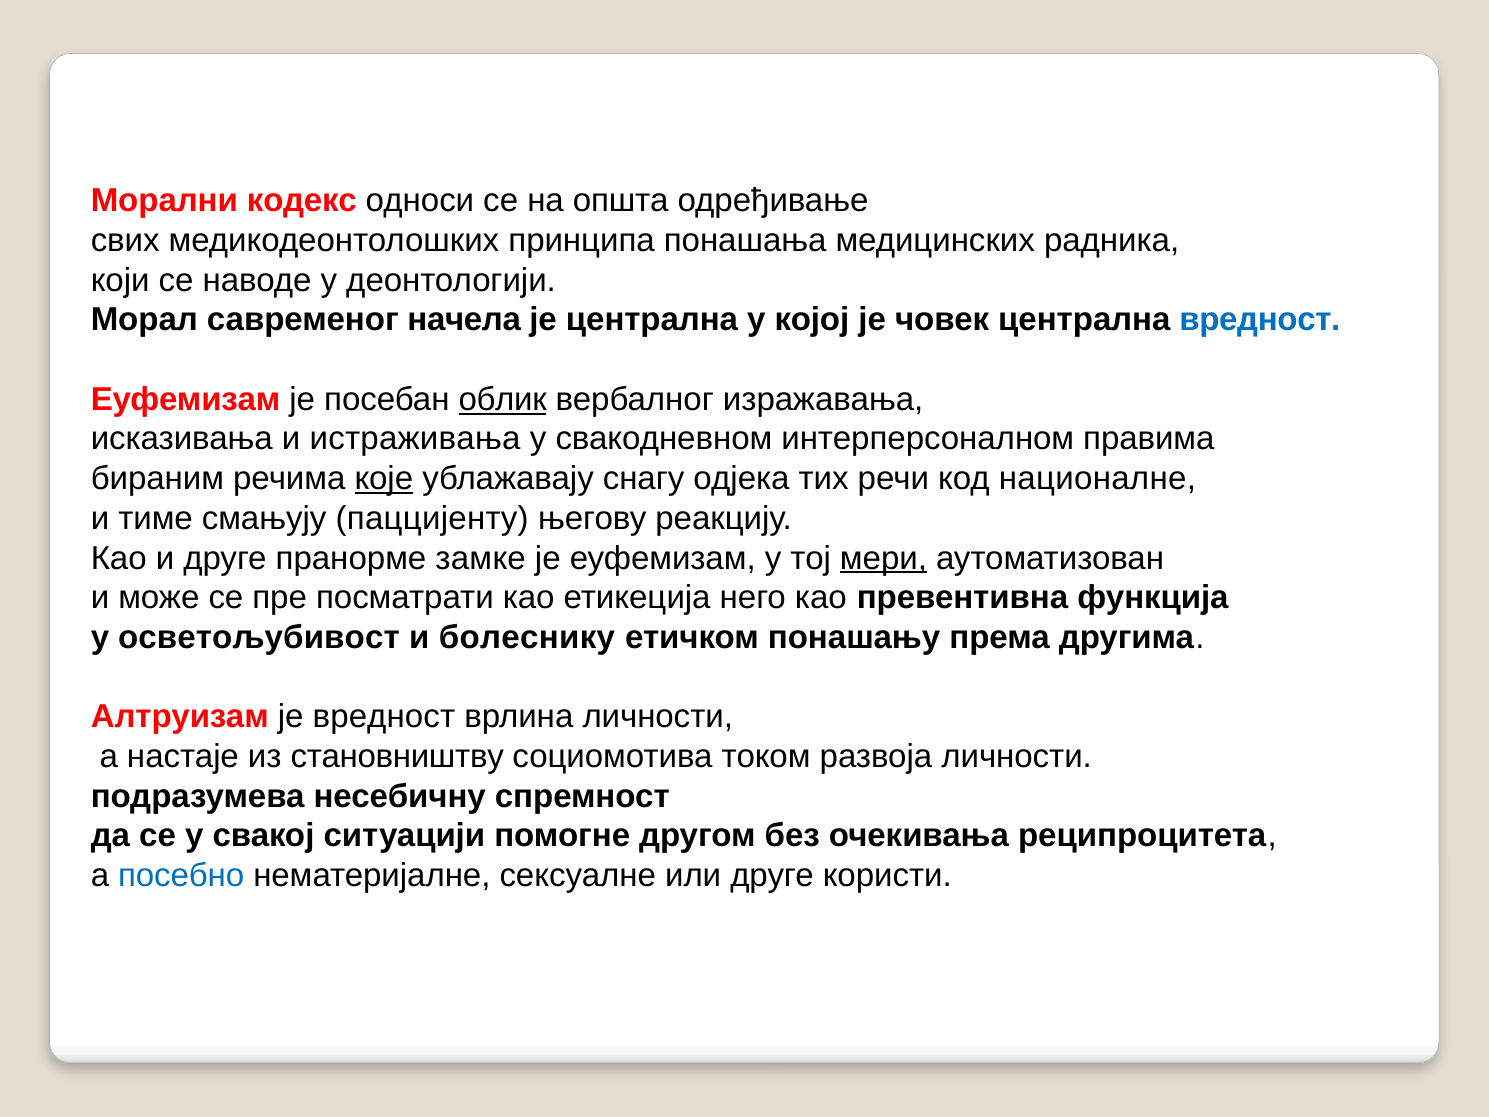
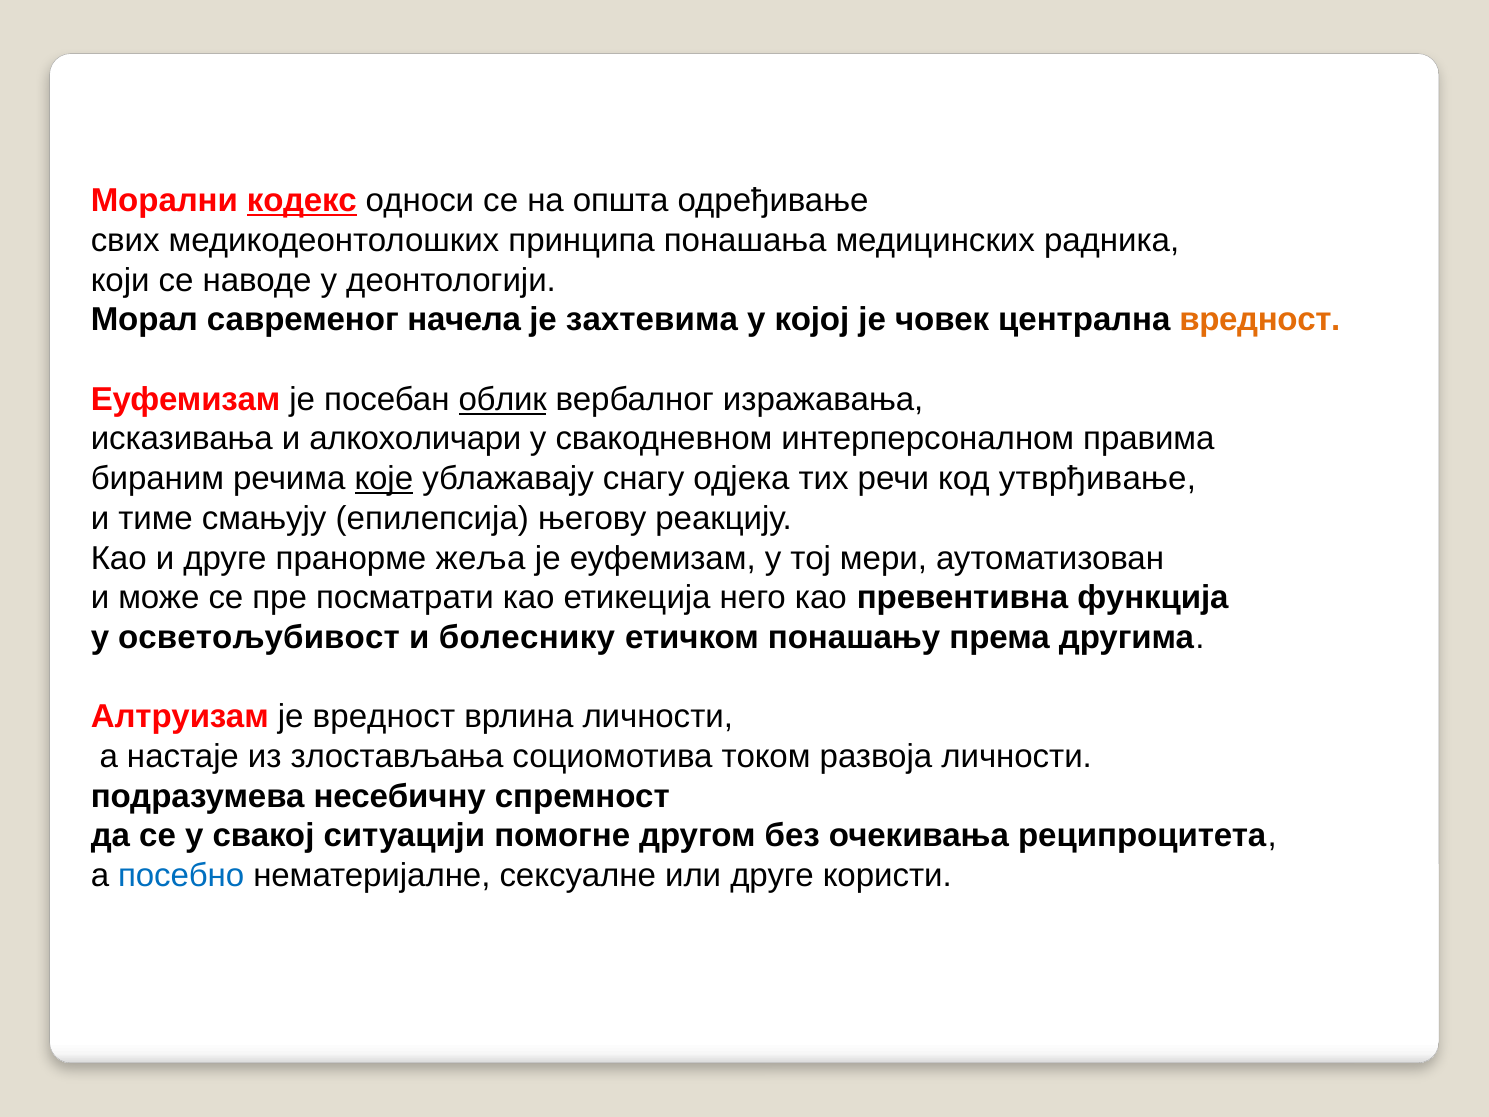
кодекс underline: none -> present
је централна: централна -> захтевима
вредност at (1260, 320) colour: blue -> orange
истраживања: истраживања -> алкохоличари
националне: националне -> утврђивање
паццијенту: паццијенту -> епилепсија
замке: замке -> жеља
мери underline: present -> none
становништву: становништву -> злостављања
